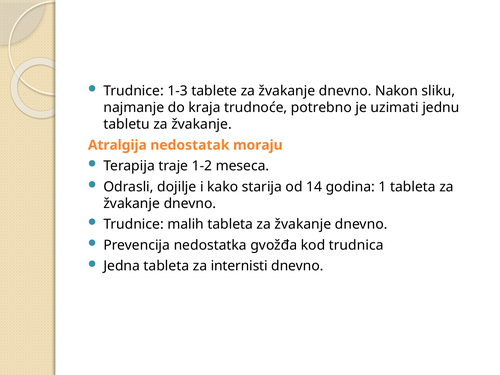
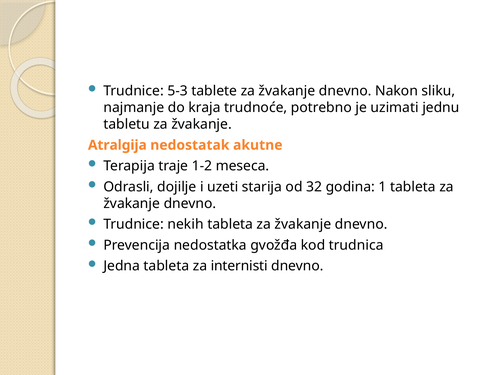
1-3: 1-3 -> 5-3
moraju: moraju -> akutne
kako: kako -> uzeti
14: 14 -> 32
malih: malih -> nekih
